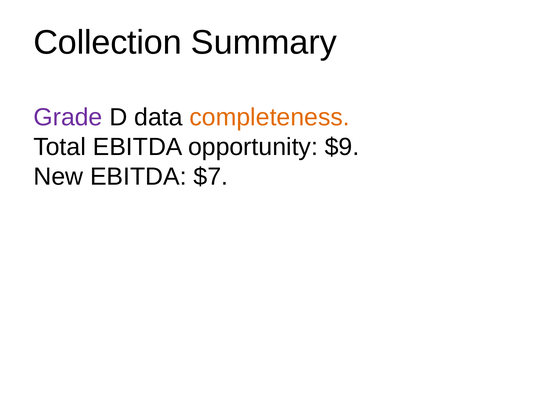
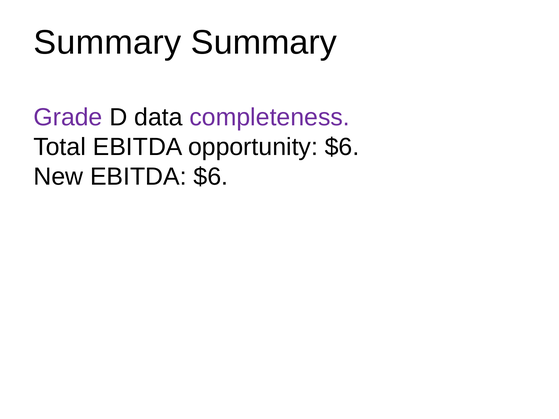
Collection at (108, 42): Collection -> Summary
completeness colour: orange -> purple
opportunity $9: $9 -> $6
EBITDA $7: $7 -> $6
